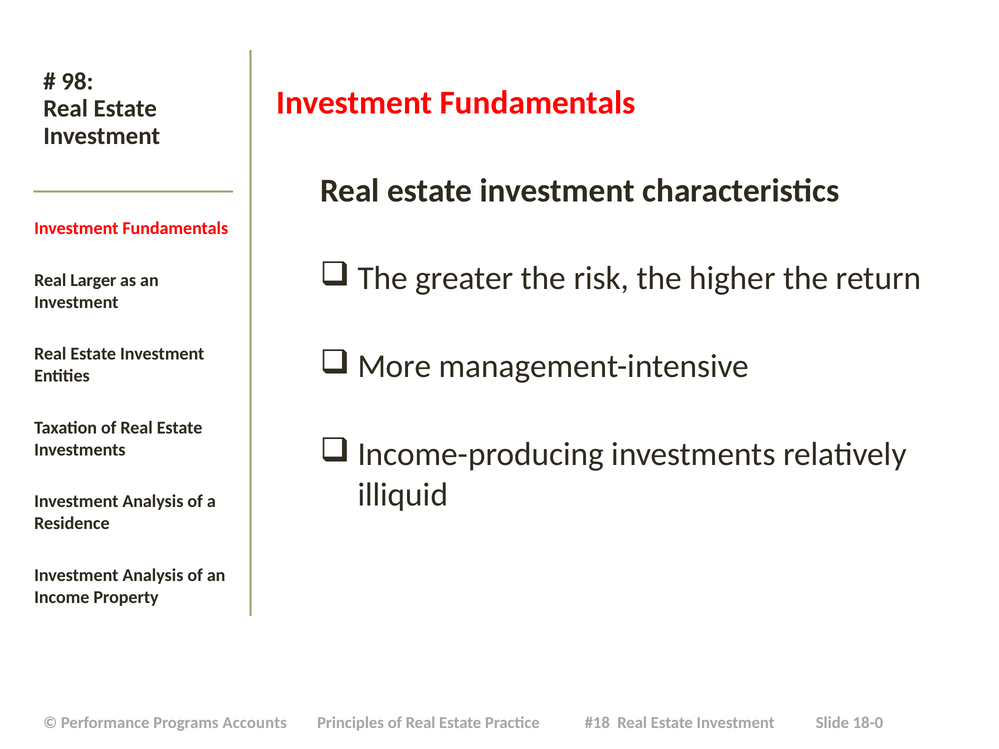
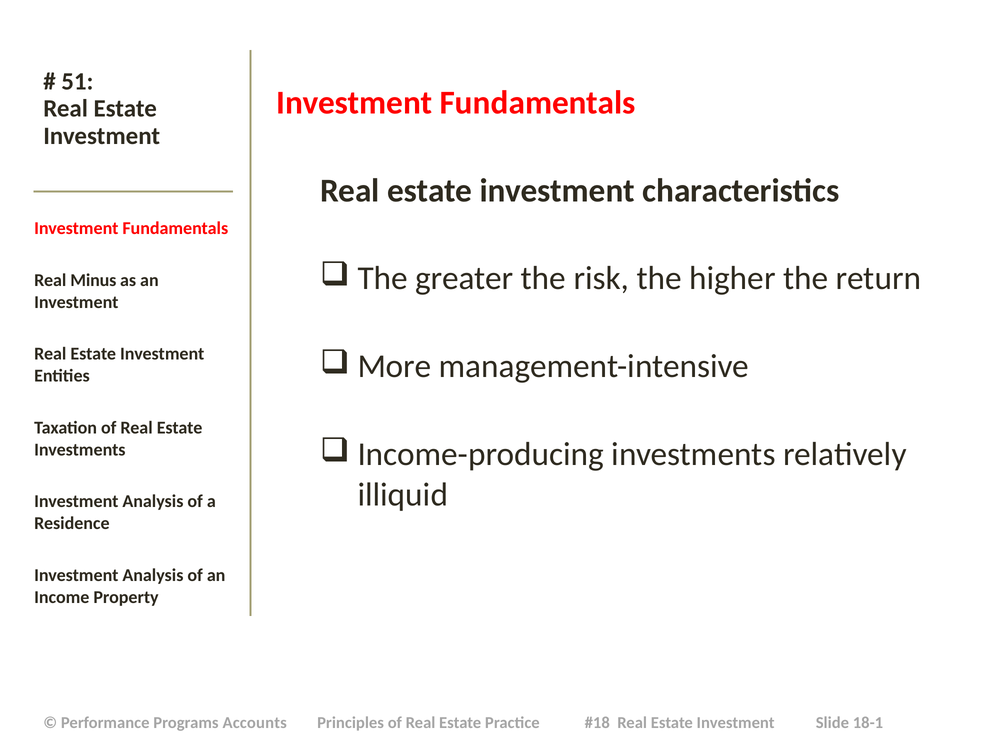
98: 98 -> 51
Larger: Larger -> Minus
18-0: 18-0 -> 18-1
